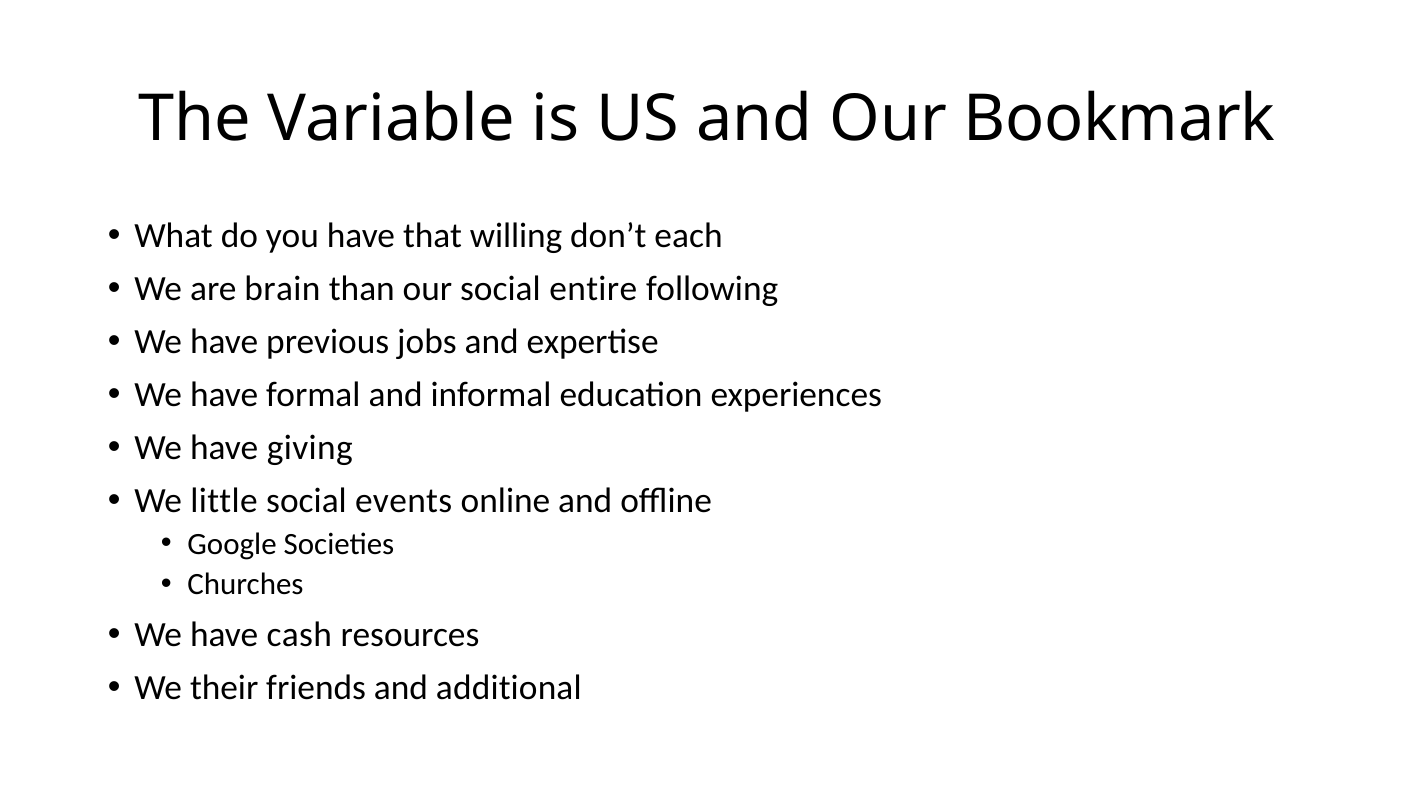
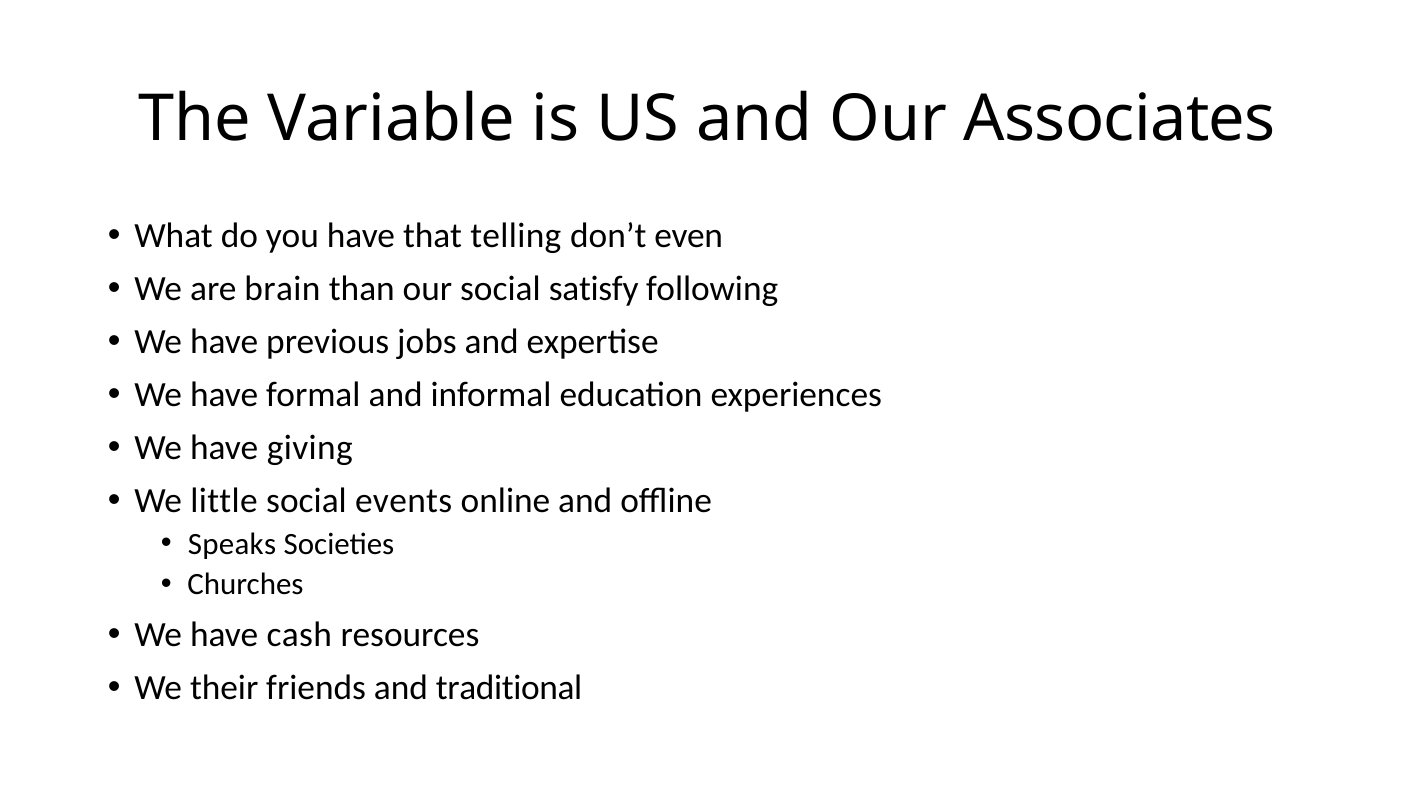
Bookmark: Bookmark -> Associates
willing: willing -> telling
each: each -> even
entire: entire -> satisfy
Google: Google -> Speaks
additional: additional -> traditional
